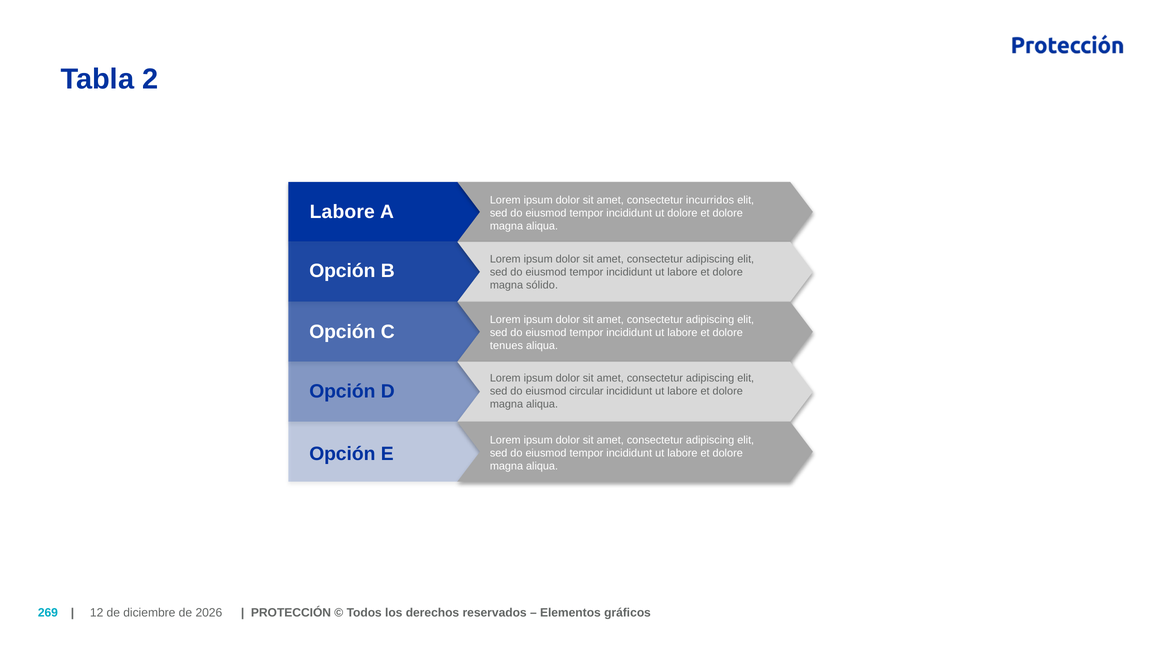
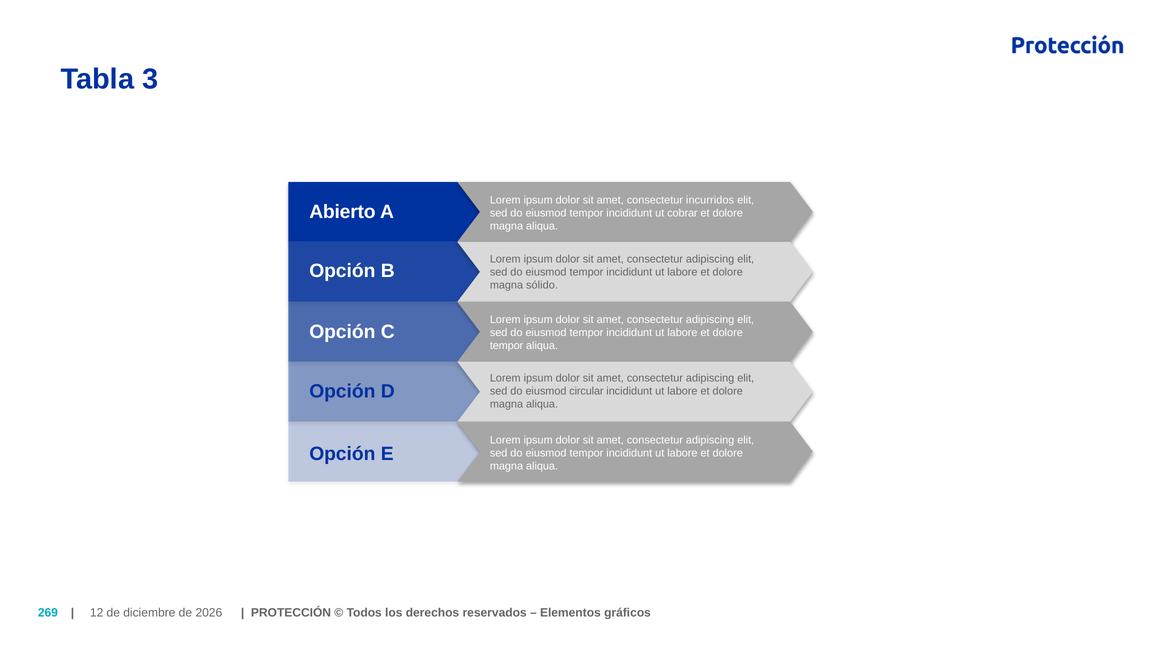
2: 2 -> 3
Labore at (342, 212): Labore -> Abierto
ut dolore: dolore -> cobrar
tenues at (506, 346): tenues -> tempor
